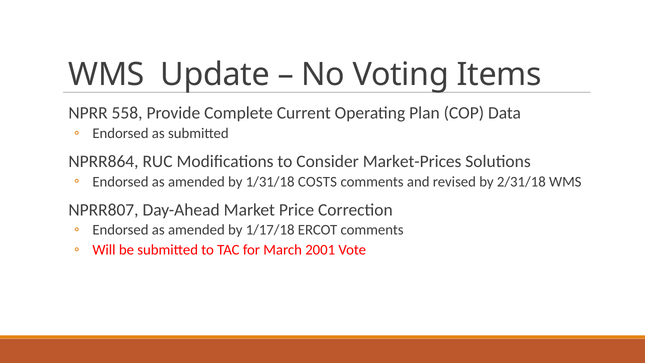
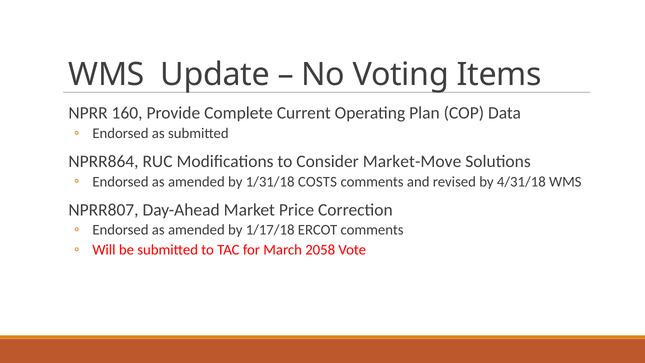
558: 558 -> 160
Market-Prices: Market-Prices -> Market-Move
2/31/18: 2/31/18 -> 4/31/18
2001: 2001 -> 2058
